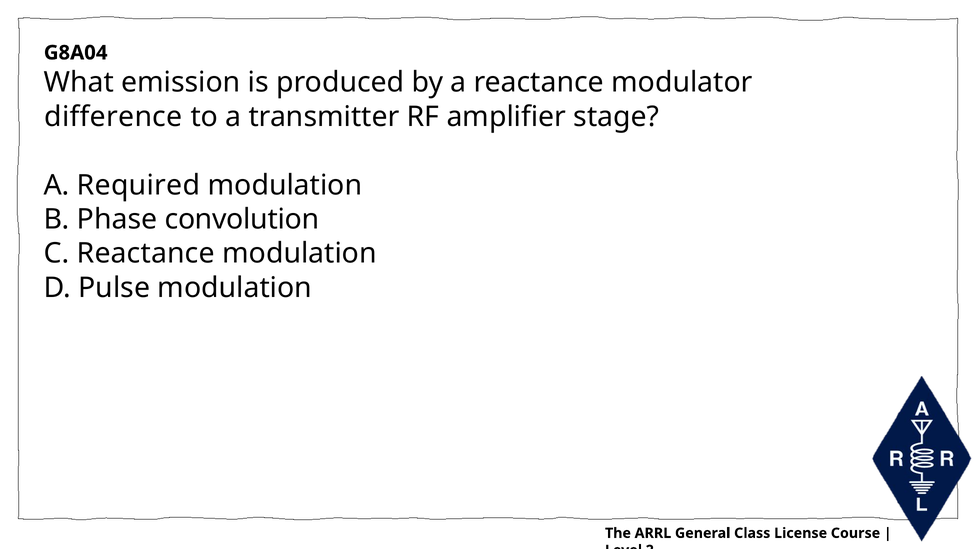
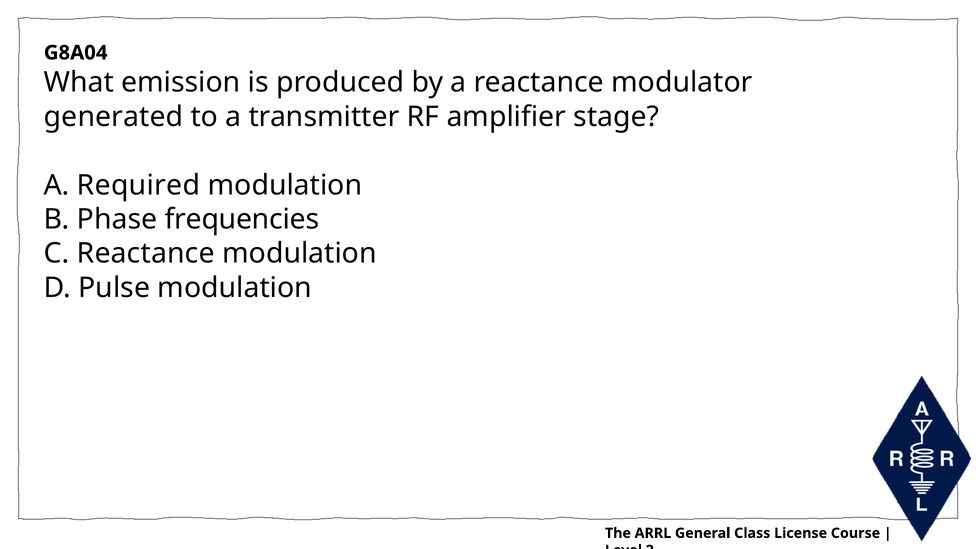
difference: difference -> generated
convolution: convolution -> frequencies
